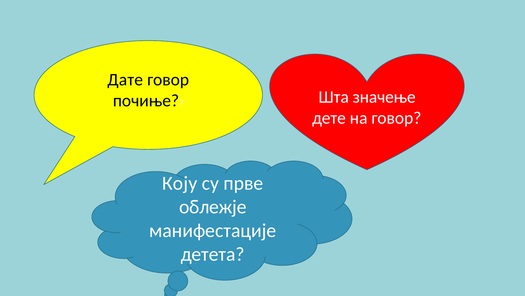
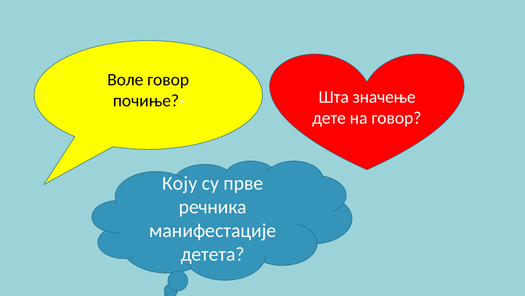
Дате: Дате -> Воле
облежје: облежје -> речника
